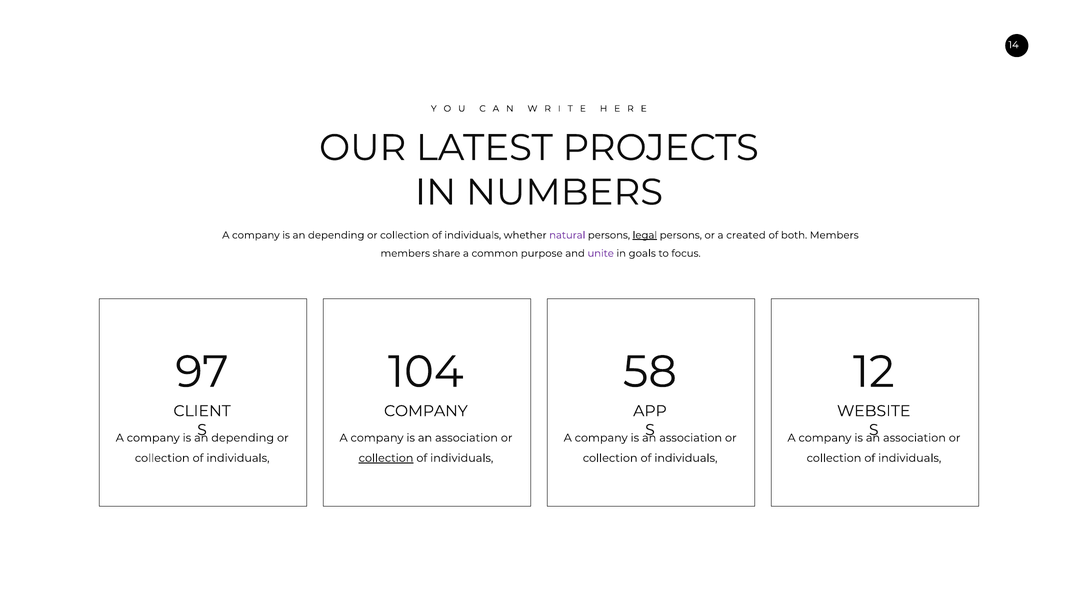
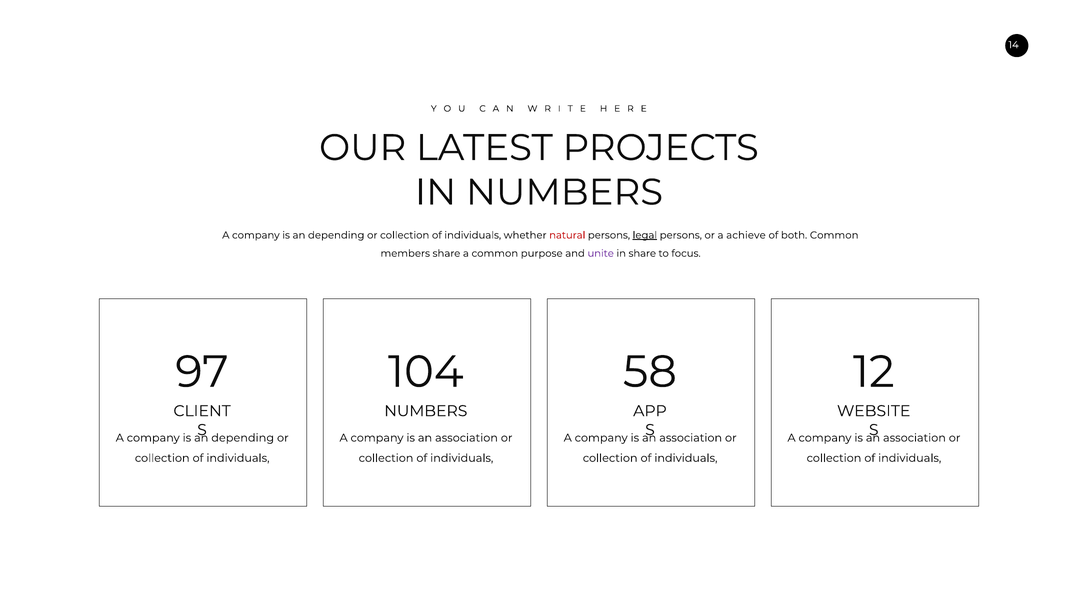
natural colour: purple -> red
created: created -> achieve
both Members: Members -> Common
in goals: goals -> share
COMPANY at (426, 411): COMPANY -> NUMBERS
collection at (386, 458) underline: present -> none
